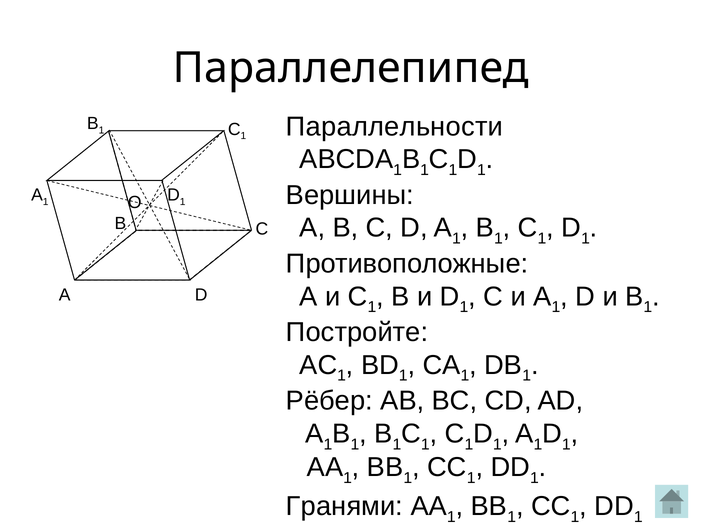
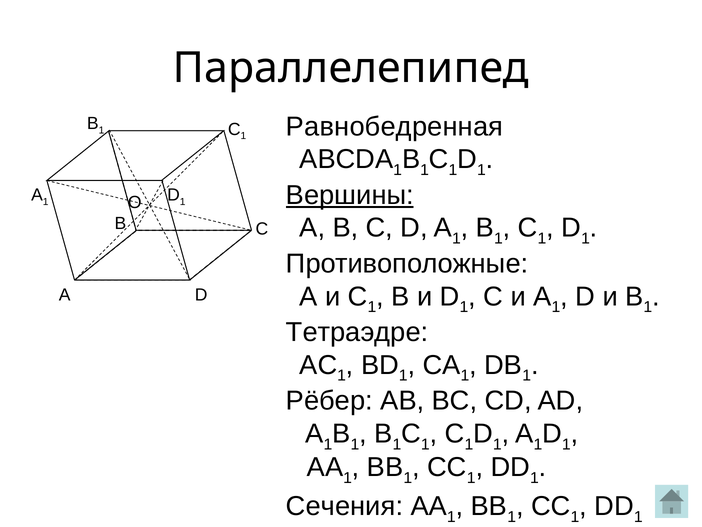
Параллельности: Параллельности -> Равнобедренная
Вершины underline: none -> present
Постройте: Постройте -> Тетраэдре
Гранями: Гранями -> Сечения
